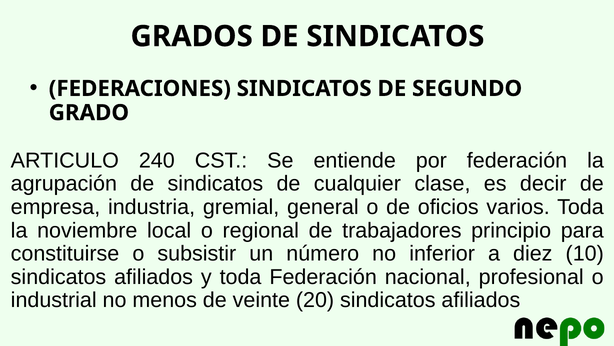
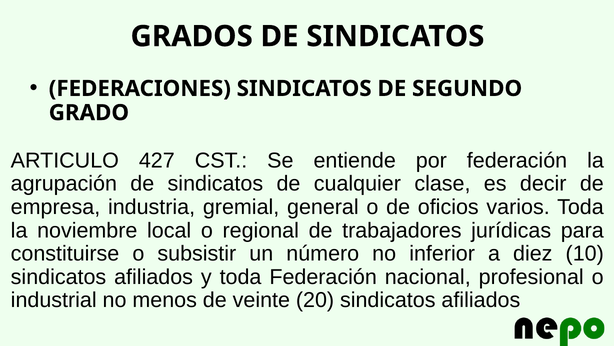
240: 240 -> 427
principio: principio -> jurídicas
